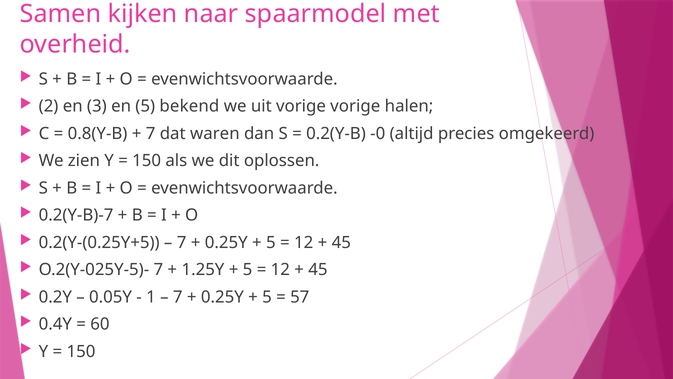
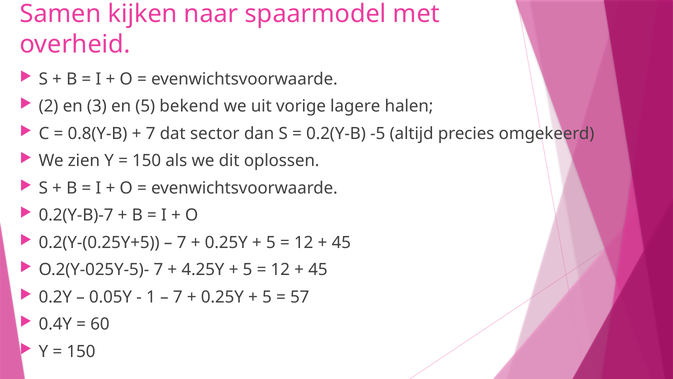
vorige vorige: vorige -> lagere
waren: waren -> sector
-0: -0 -> -5
1.25Y: 1.25Y -> 4.25Y
